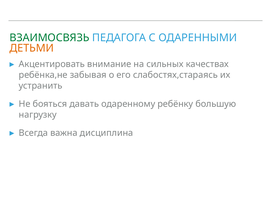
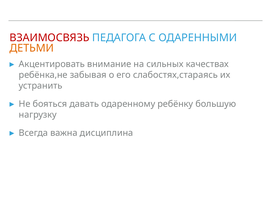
ВЗАИМОСВЯЗЬ colour: green -> red
